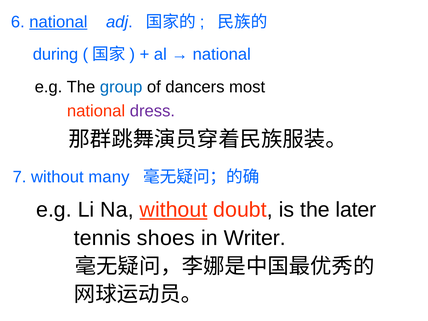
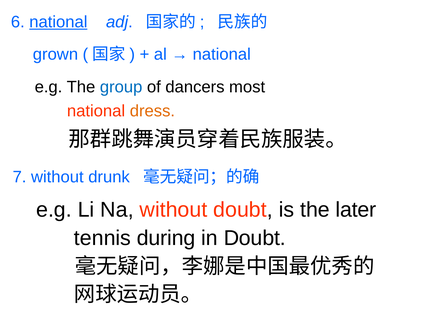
during: during -> grown
dress colour: purple -> orange
many: many -> drunk
without at (173, 210) underline: present -> none
shoes: shoes -> during
in Writer: Writer -> Doubt
